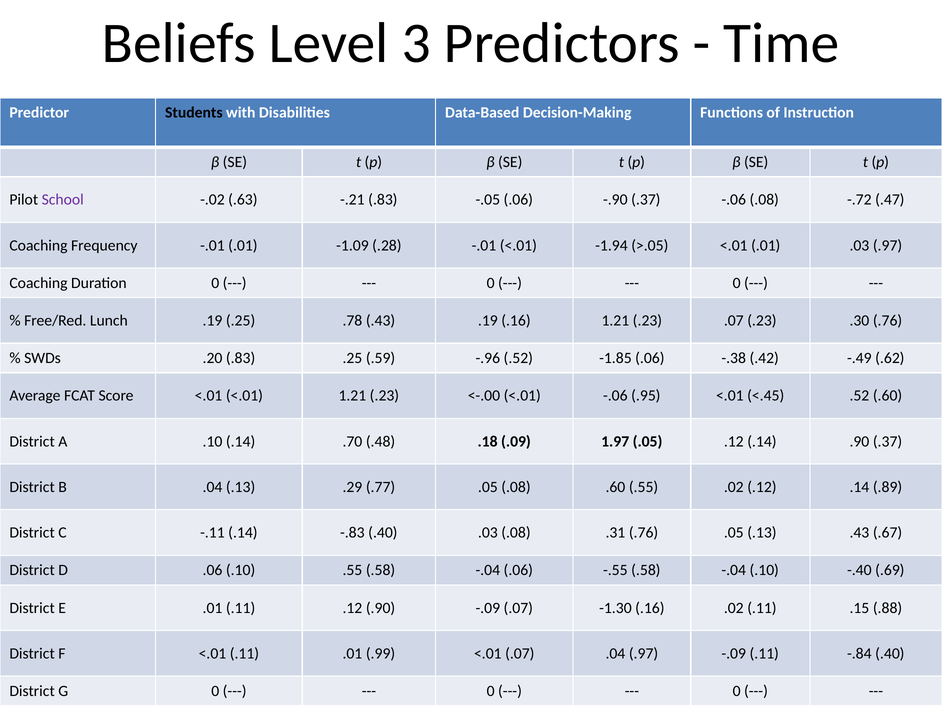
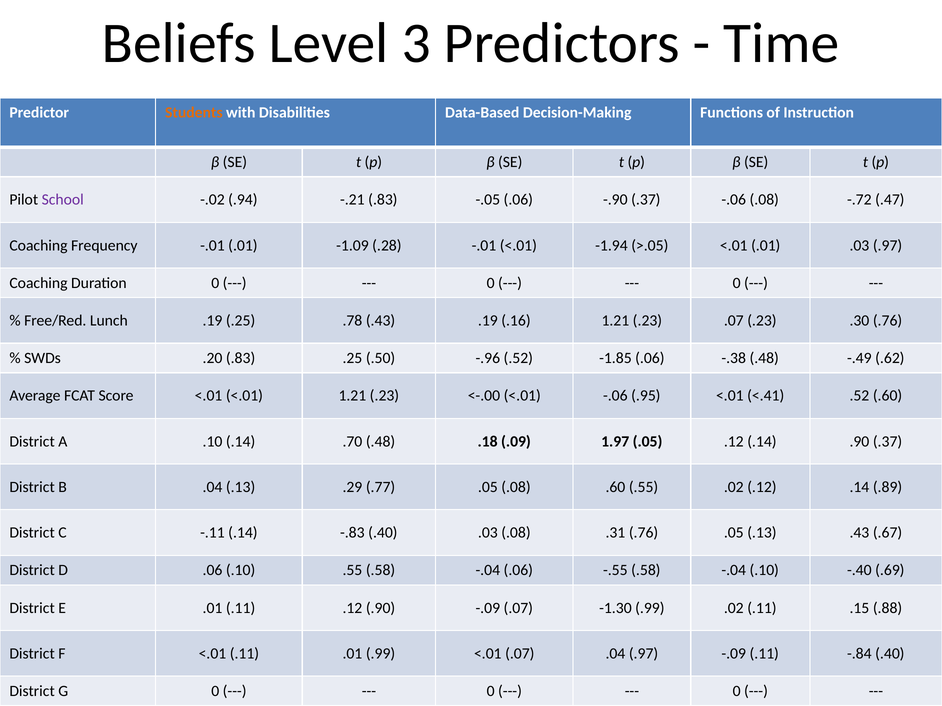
Students colour: black -> orange
.63: .63 -> .94
.59: .59 -> .50
-.38 .42: .42 -> .48
<.45: <.45 -> <.41
-1.30 .16: .16 -> .99
